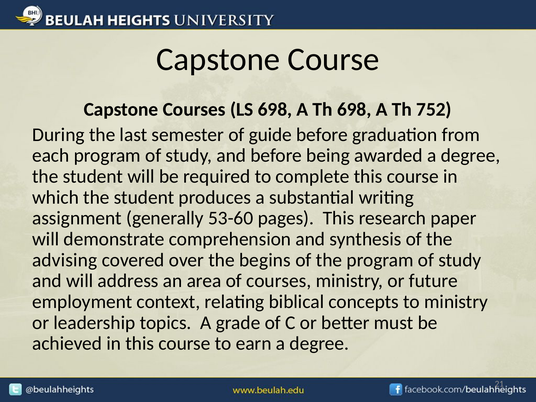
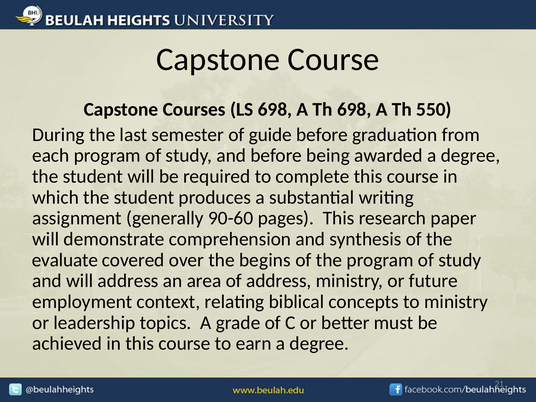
752: 752 -> 550
53-60: 53-60 -> 90-60
advising: advising -> evaluate
of courses: courses -> address
